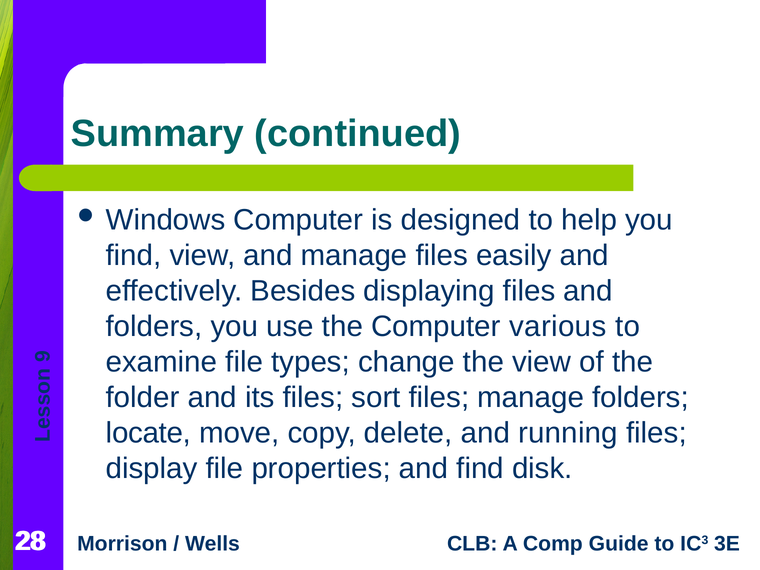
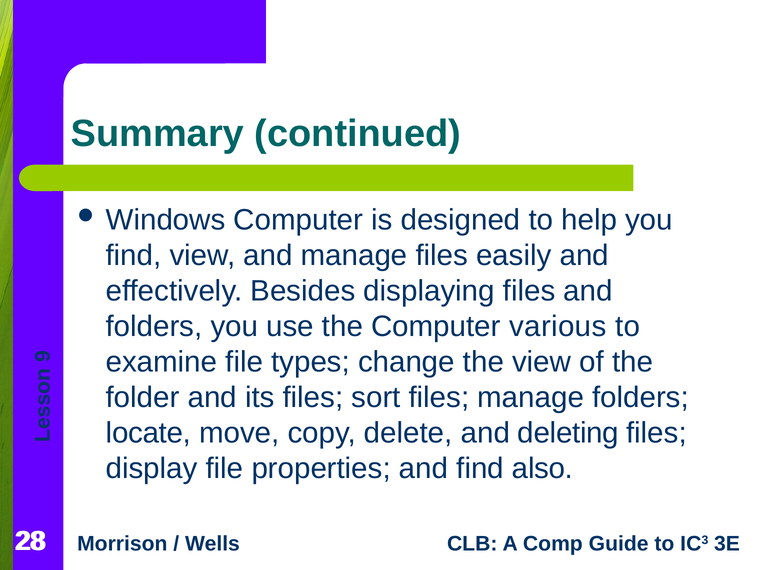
running: running -> deleting
disk: disk -> also
